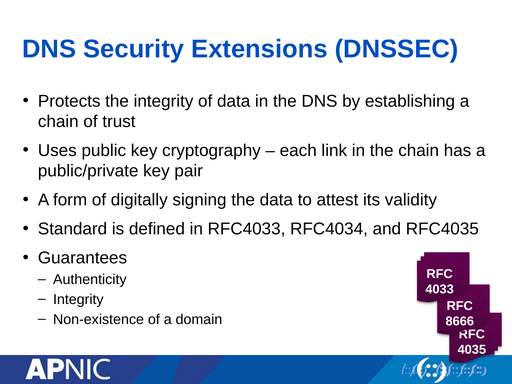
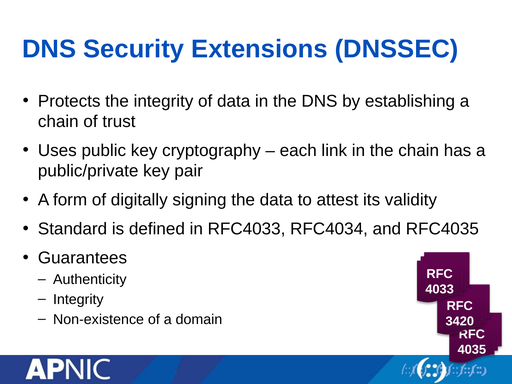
8666: 8666 -> 3420
